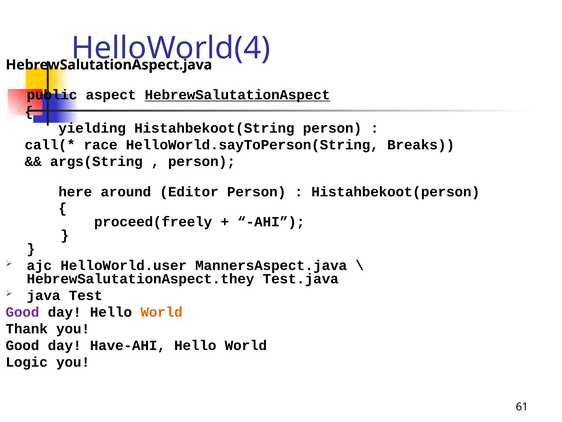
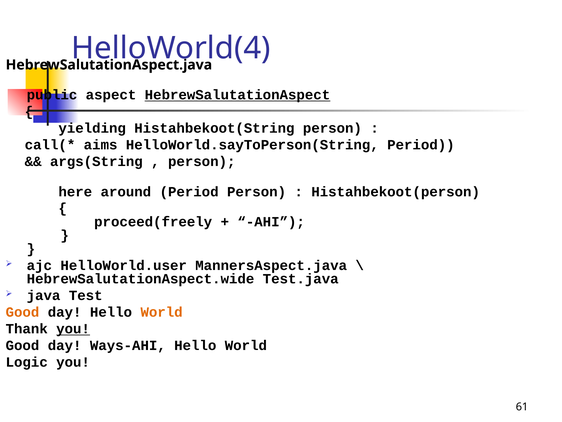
race: race -> aims
HelloWorld.sayToPerson(String Breaks: Breaks -> Period
around Editor: Editor -> Period
HebrewSalutationAspect.they: HebrewSalutationAspect.they -> HebrewSalutationAspect.wide
Good at (22, 312) colour: purple -> orange
you at (73, 329) underline: none -> present
Have-AHI: Have-AHI -> Ways-AHI
